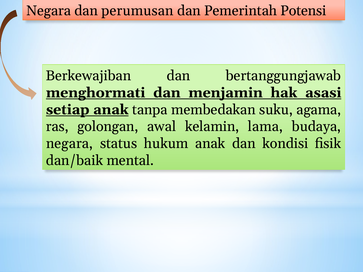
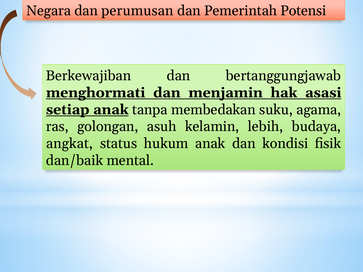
awal: awal -> asuh
lama: lama -> lebih
negara at (69, 144): negara -> angkat
